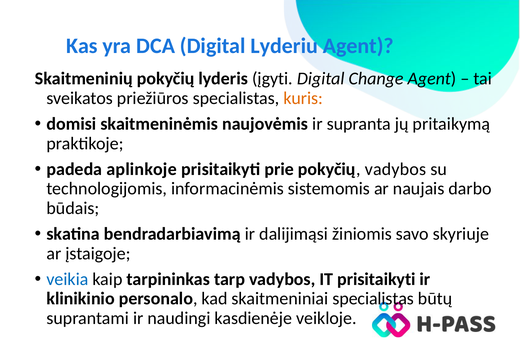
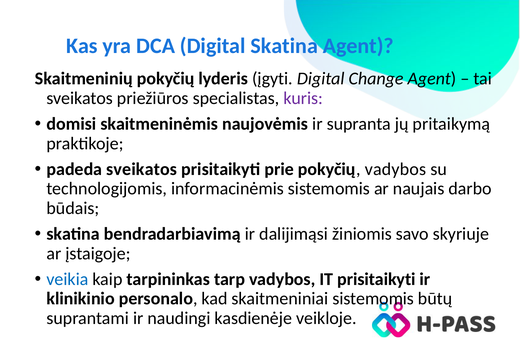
Digital Lyderiu: Lyderiu -> Skatina
kuris colour: orange -> purple
padeda aplinkoje: aplinkoje -> sveikatos
skaitmeniniai specialistas: specialistas -> sistemomis
